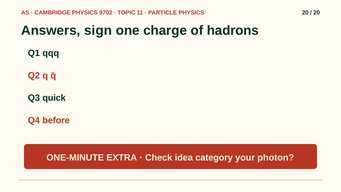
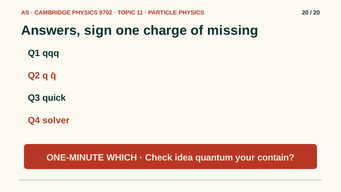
hadrons: hadrons -> missing
before: before -> solver
EXTRA: EXTRA -> WHICH
category: category -> quantum
photon: photon -> contain
